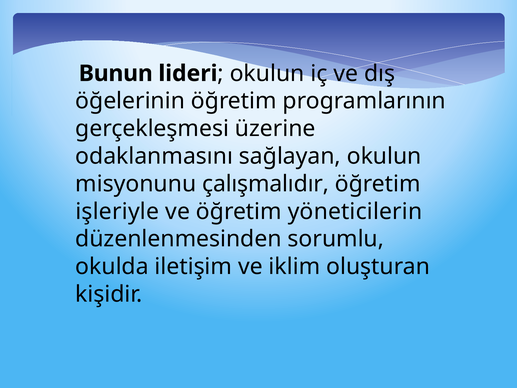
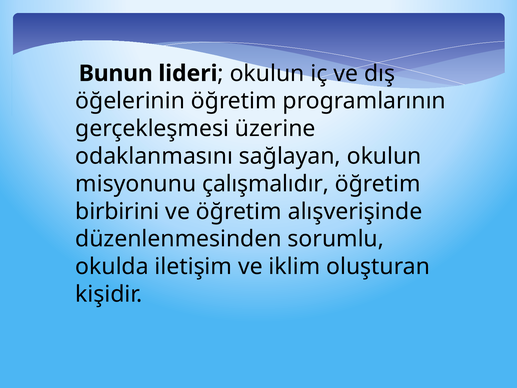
işleriyle: işleriyle -> birbirini
yöneticilerin: yöneticilerin -> alışverişinde
